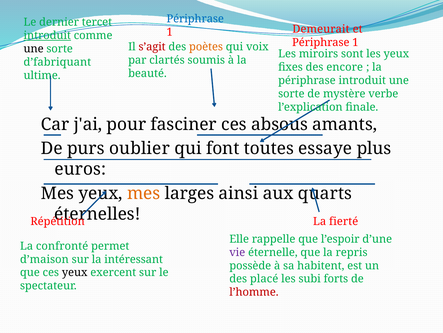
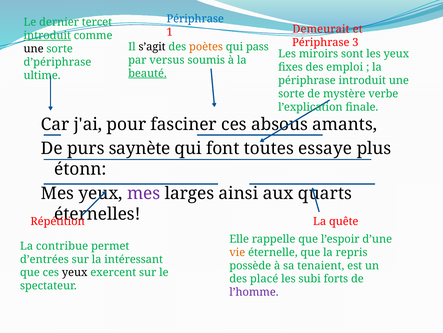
1 at (355, 42): 1 -> 3
s’agit colour: red -> black
voix: voix -> pass
clartés: clartés -> versus
d’fabriquant: d’fabriquant -> d’périphrase
encore: encore -> emploi
beauté underline: none -> present
oublier: oublier -> saynète
euros: euros -> étonn
mes at (144, 193) colour: orange -> purple
fierté: fierté -> quête
confronté: confronté -> contribue
vie colour: purple -> orange
d’maison: d’maison -> d’entrées
habitent: habitent -> tenaient
l’homme colour: red -> purple
